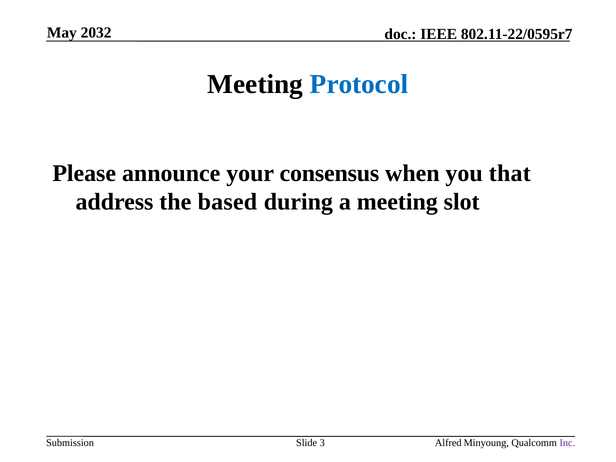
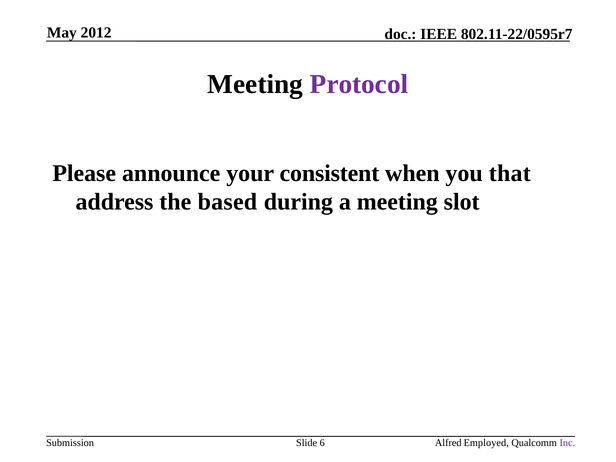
2032: 2032 -> 2012
Protocol colour: blue -> purple
consensus: consensus -> consistent
3: 3 -> 6
Minyoung: Minyoung -> Employed
